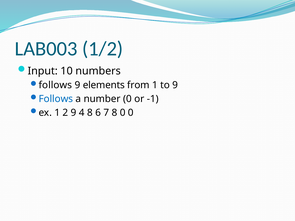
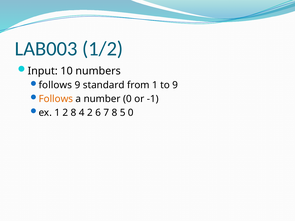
elements: elements -> standard
Follows at (56, 99) colour: blue -> orange
2 9: 9 -> 8
4 8: 8 -> 2
8 0: 0 -> 5
